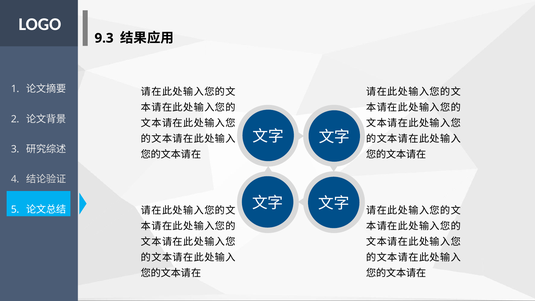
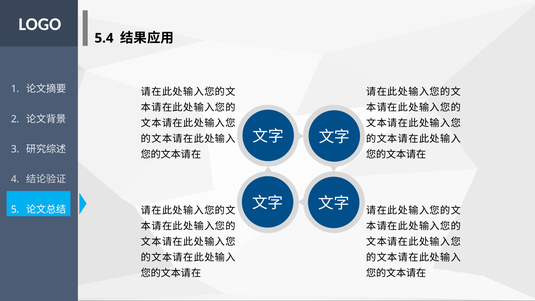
9.3: 9.3 -> 5.4
